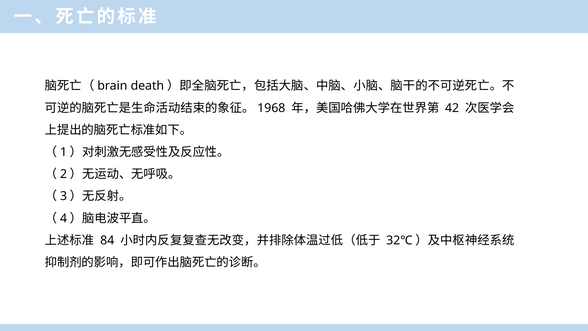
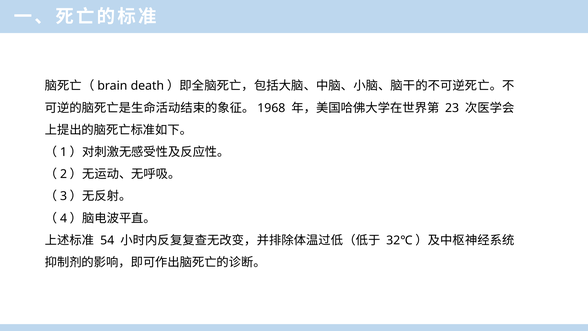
42: 42 -> 23
84: 84 -> 54
